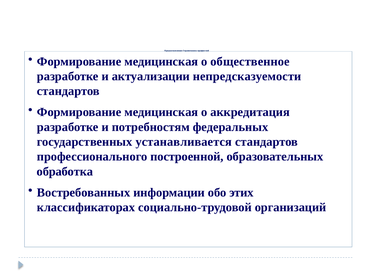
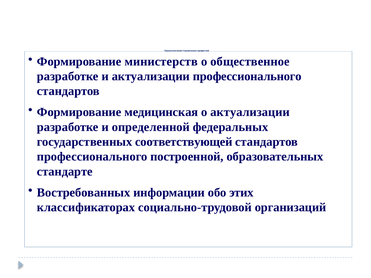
медицинская at (161, 62): медицинская -> министерств
актуализации непредсказуемости: непредсказуемости -> профессионального
о аккредитация: аккредитация -> актуализации
потребностям: потребностям -> определенной
устанавливается: устанавливается -> соответствующей
обработка: обработка -> стандарте
